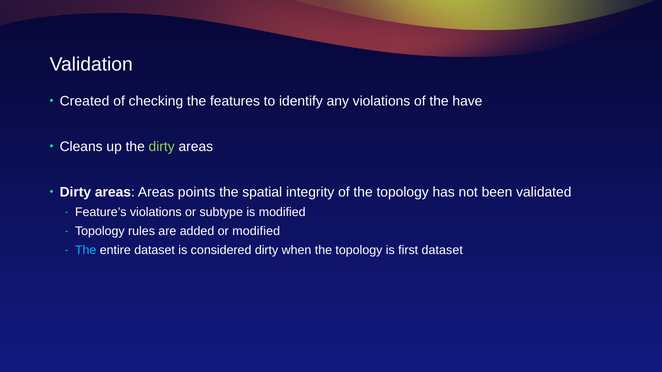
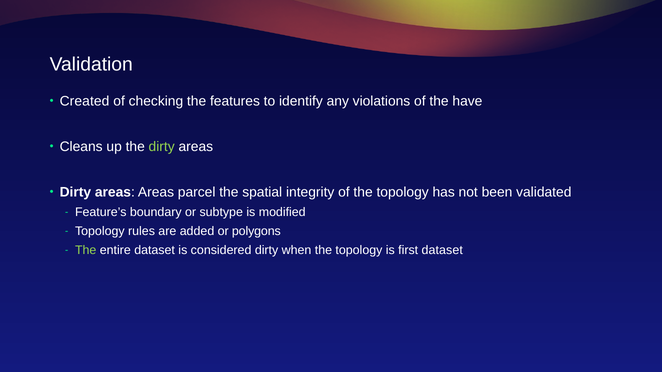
points: points -> parcel
Feature’s violations: violations -> boundary
or modified: modified -> polygons
The at (86, 250) colour: light blue -> light green
